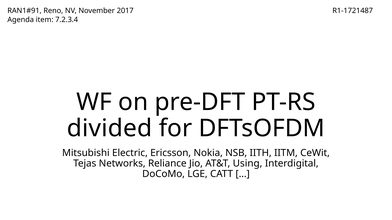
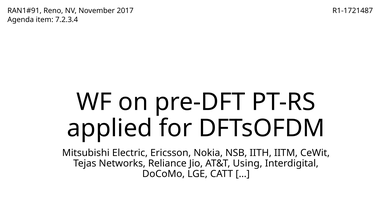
divided: divided -> applied
